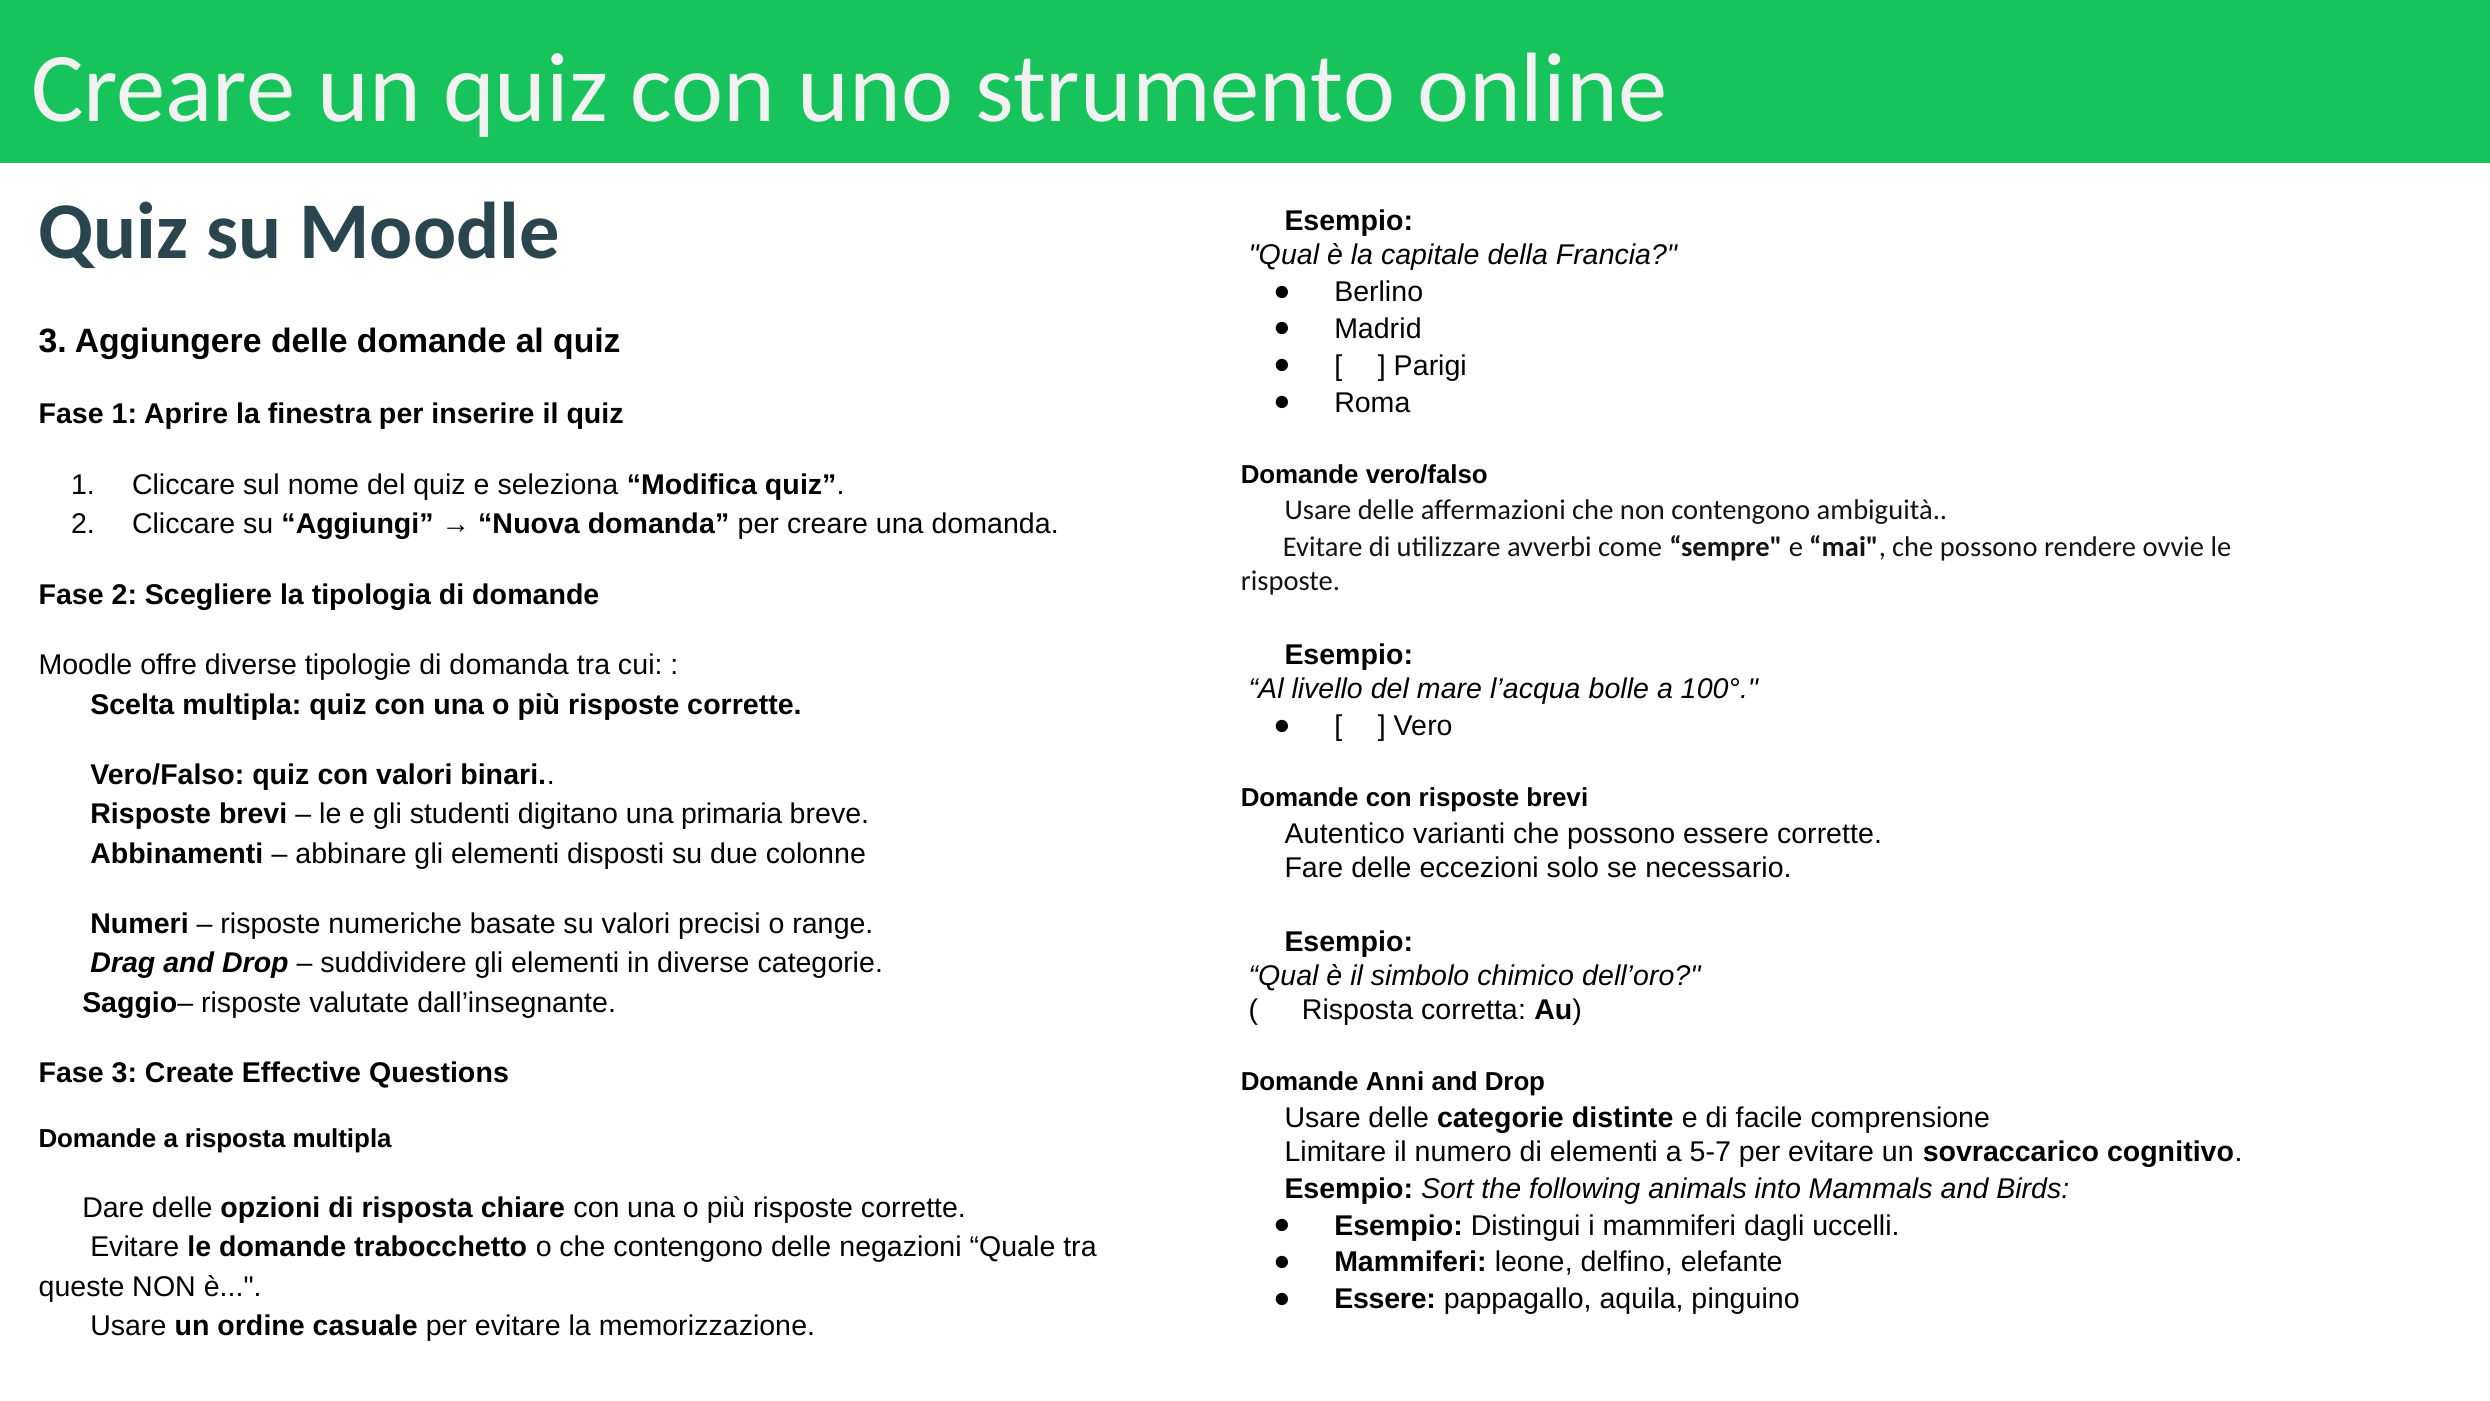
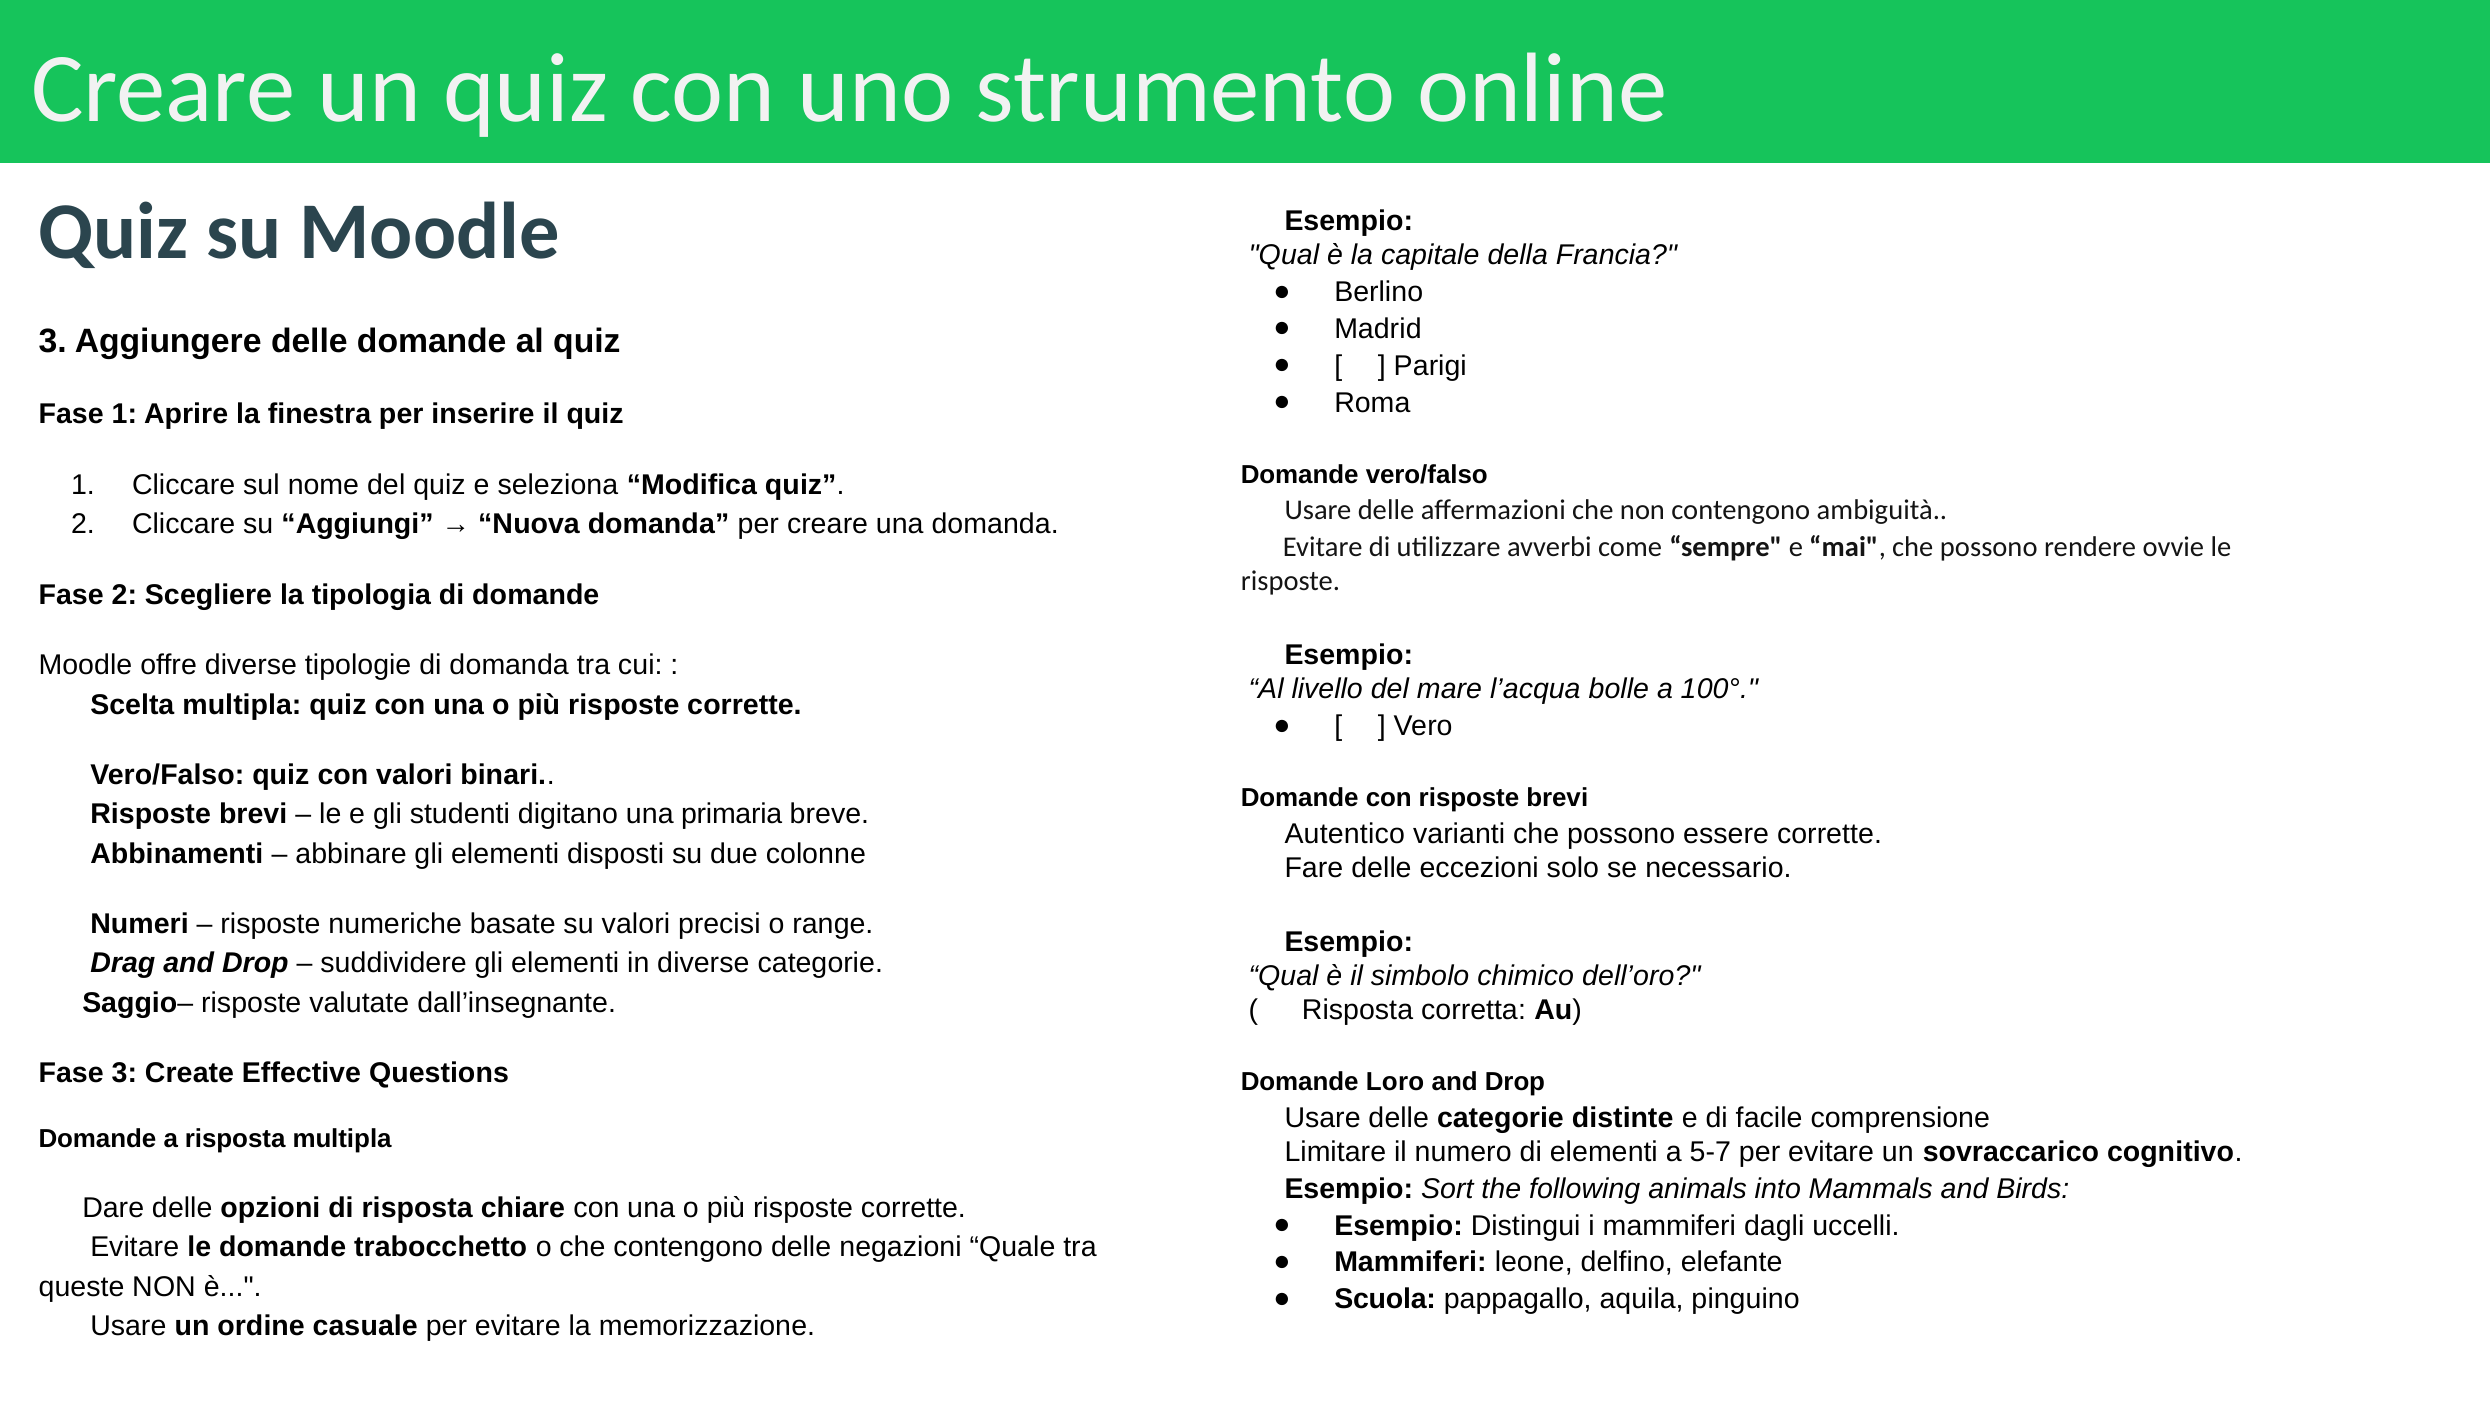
Anni: Anni -> Loro
Essere at (1385, 1299): Essere -> Scuola
